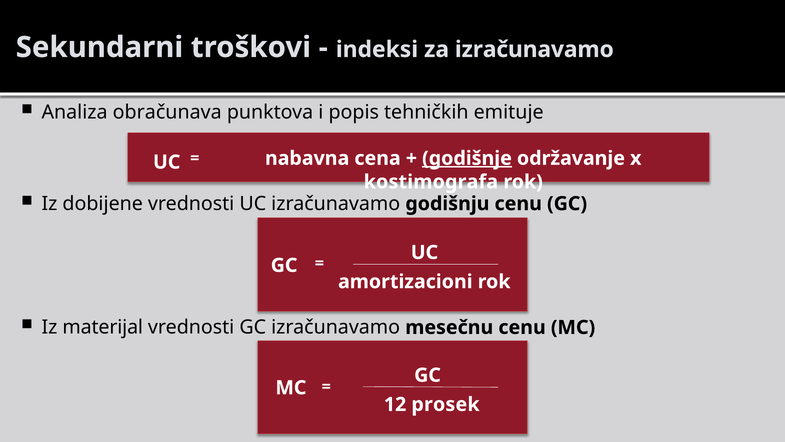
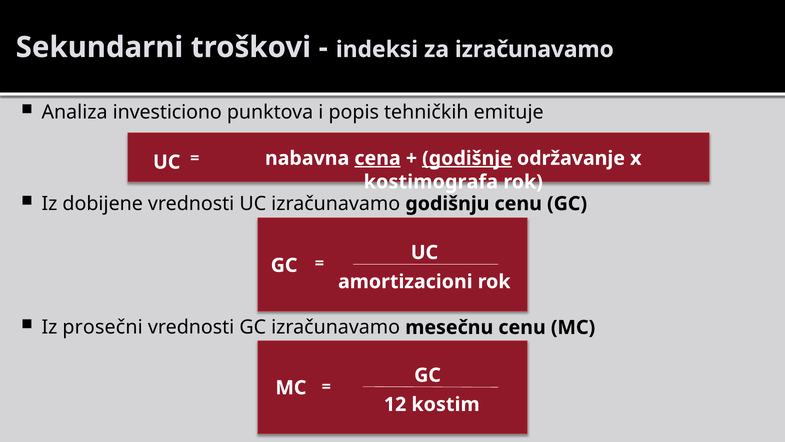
obračunava: obračunava -> investiciono
cena underline: none -> present
materijal: materijal -> prosečni
prosek: prosek -> kostim
